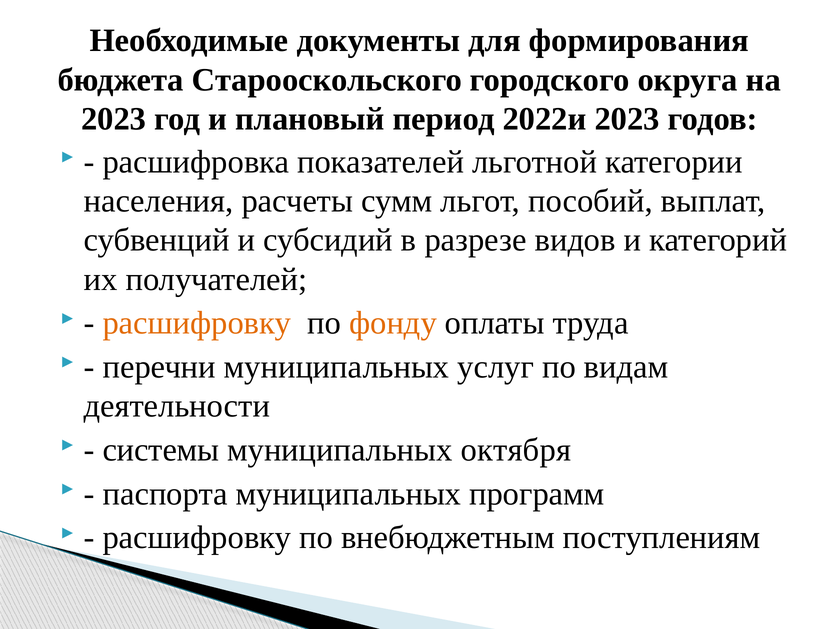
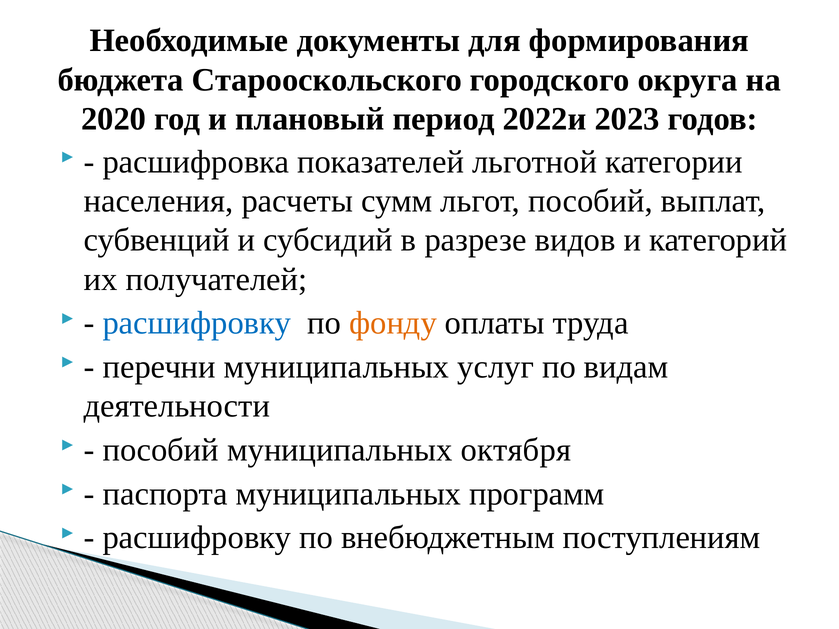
2023 at (114, 119): 2023 -> 2020
расшифровку at (197, 323) colour: orange -> blue
системы at (161, 450): системы -> пособий
